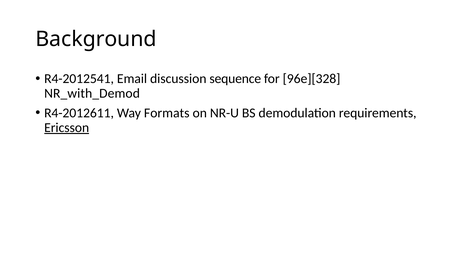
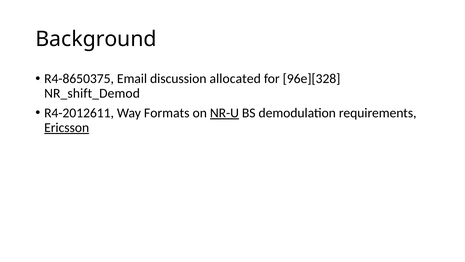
R4-2012541: R4-2012541 -> R4-8650375
sequence: sequence -> allocated
NR_with_Demod: NR_with_Demod -> NR_shift_Demod
NR-U underline: none -> present
